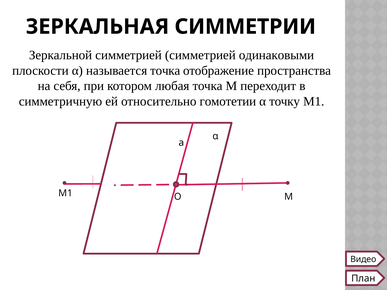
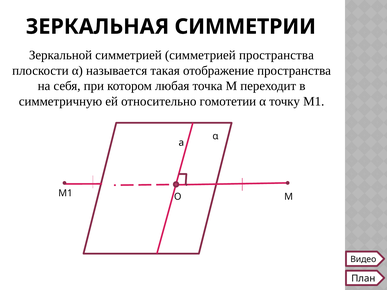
симметрией одинаковыми: одинаковыми -> пространства
называется точка: точка -> такая
